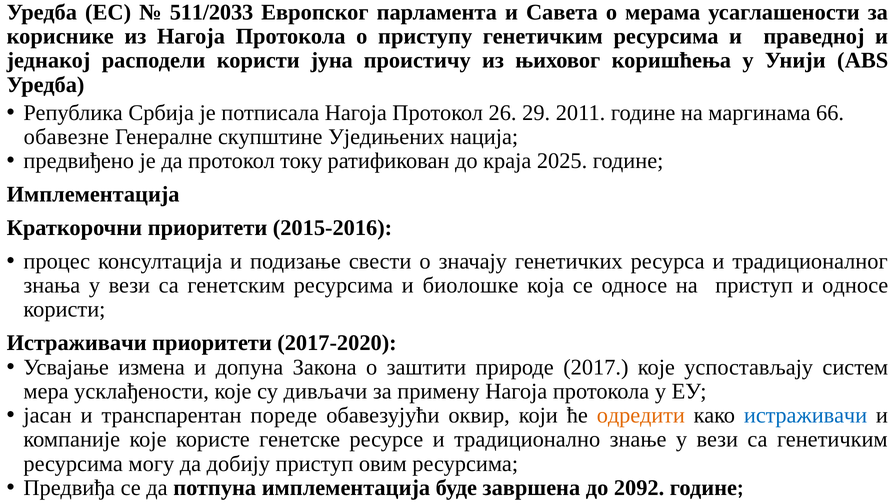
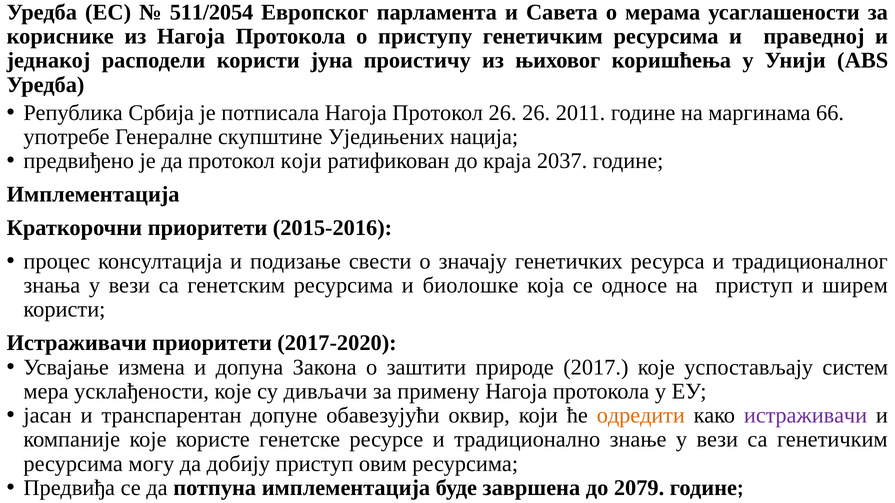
511/2033: 511/2033 -> 511/2054
26 29: 29 -> 26
обавезне: обавезне -> употребе
протокол току: току -> који
2025: 2025 -> 2037
и односе: односе -> ширем
пореде: пореде -> допуне
истраживачи at (806, 416) colour: blue -> purple
2092: 2092 -> 2079
